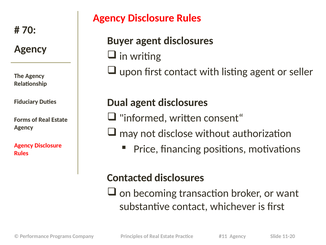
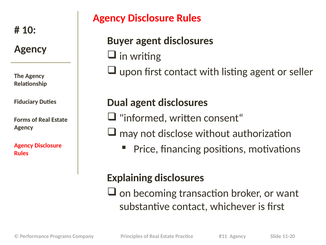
70: 70 -> 10
Contacted: Contacted -> Explaining
